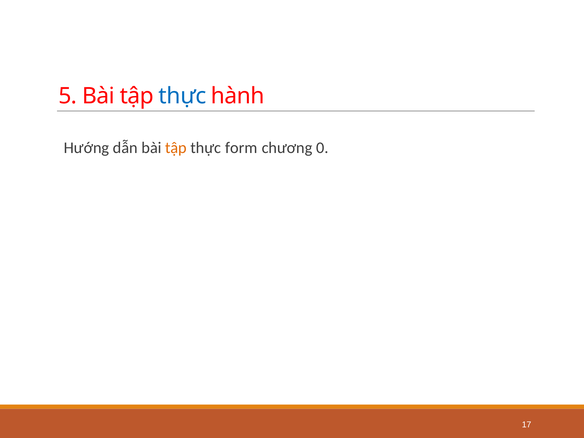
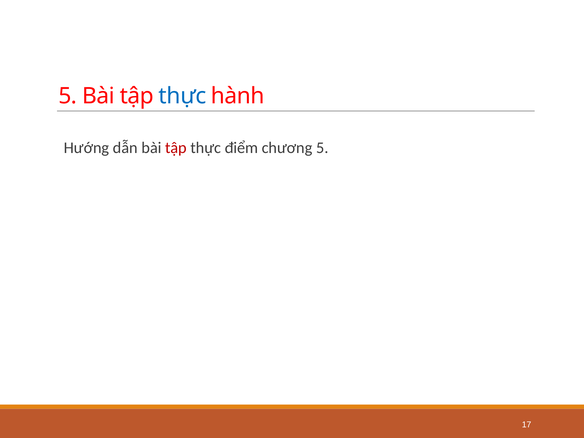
tập at (176, 148) colour: orange -> red
form: form -> điểm
chương 0: 0 -> 5
